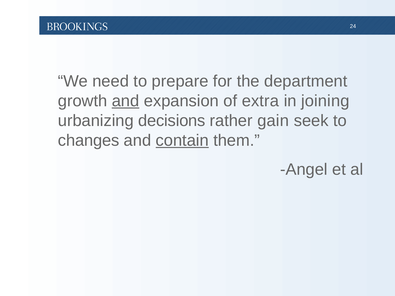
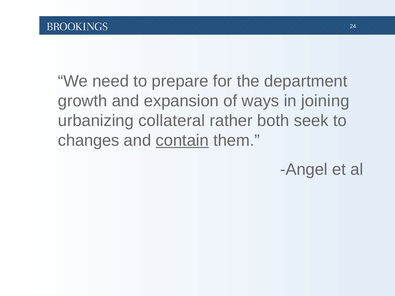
and at (126, 101) underline: present -> none
extra: extra -> ways
decisions: decisions -> collateral
gain: gain -> both
